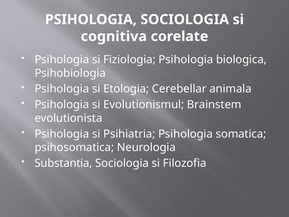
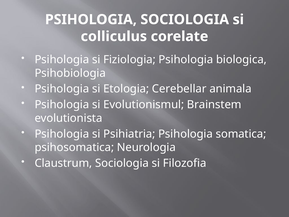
cognitiva: cognitiva -> colliculus
Substantia: Substantia -> Claustrum
